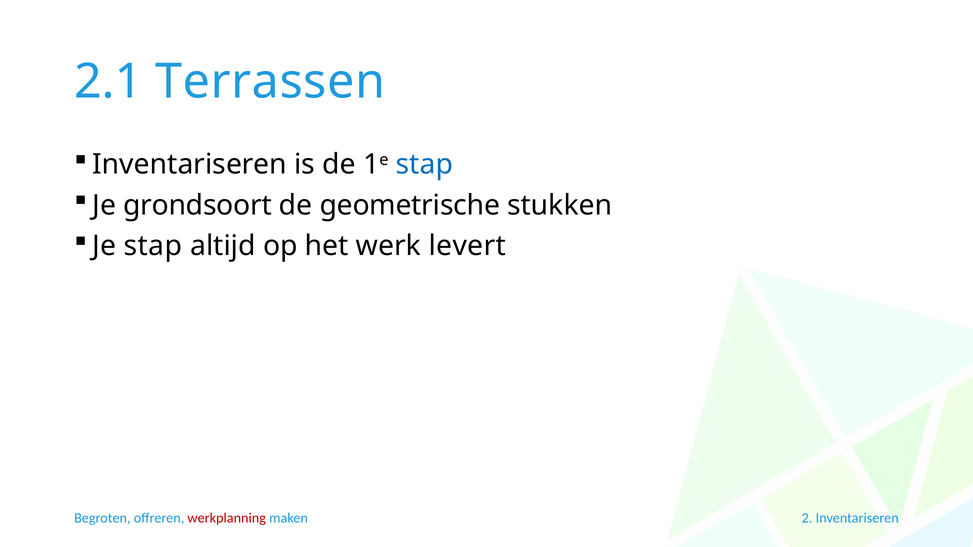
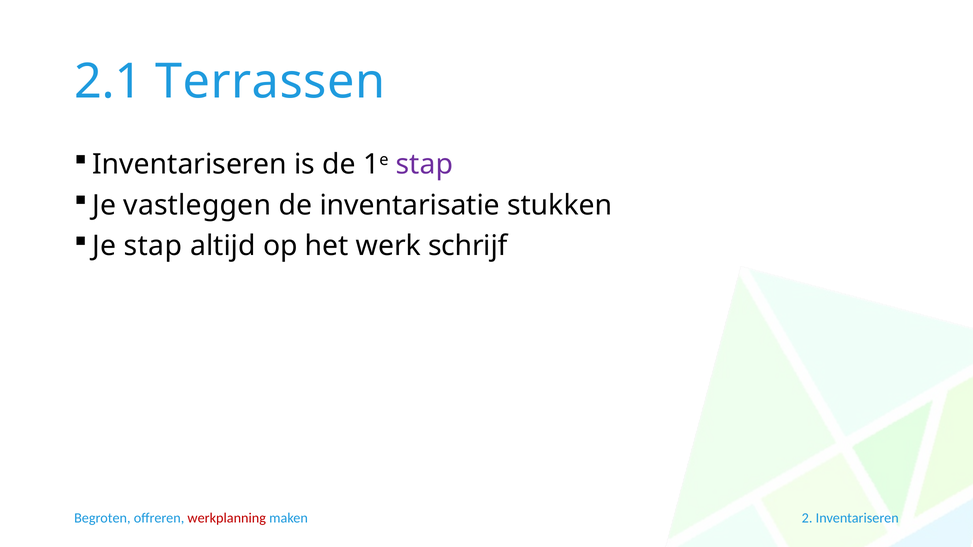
stap at (424, 165) colour: blue -> purple
grondsoort: grondsoort -> vastleggen
geometrische: geometrische -> inventarisatie
levert: levert -> schrijf
